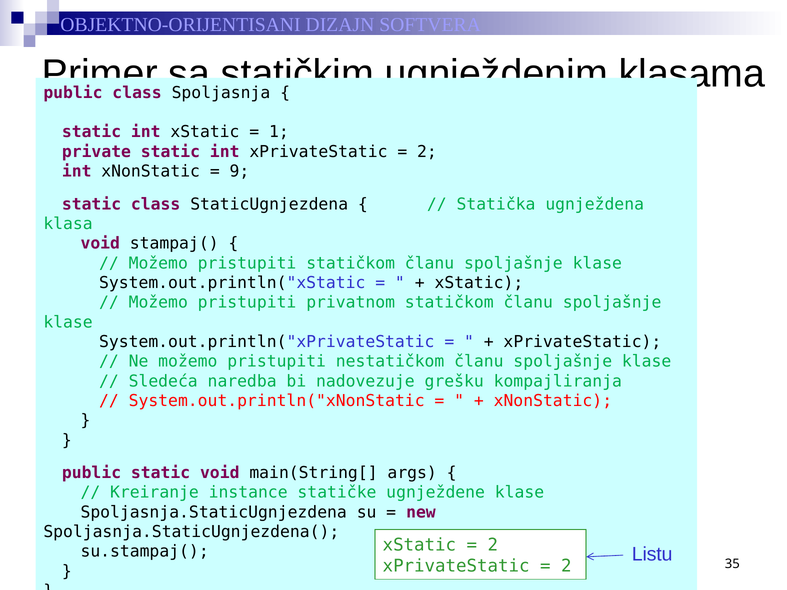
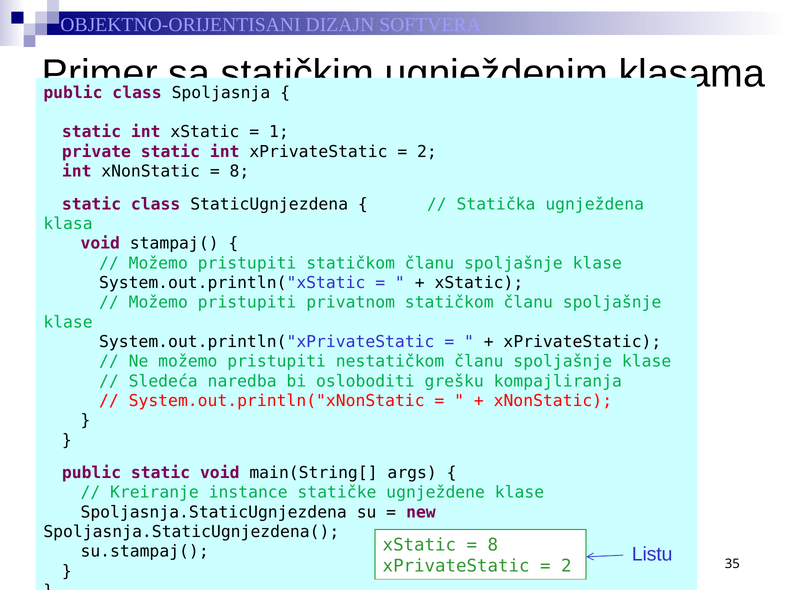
9 at (239, 171): 9 -> 8
nadovezuje: nadovezuje -> osloboditi
2 at (493, 545): 2 -> 8
